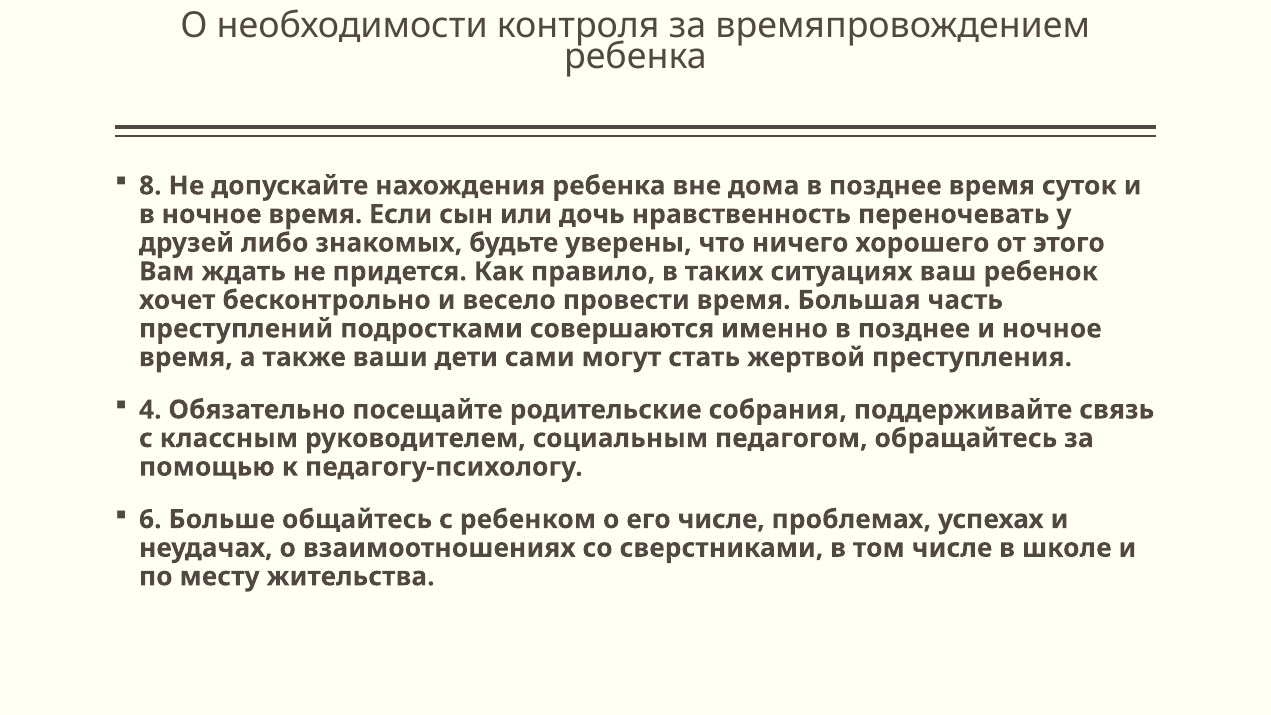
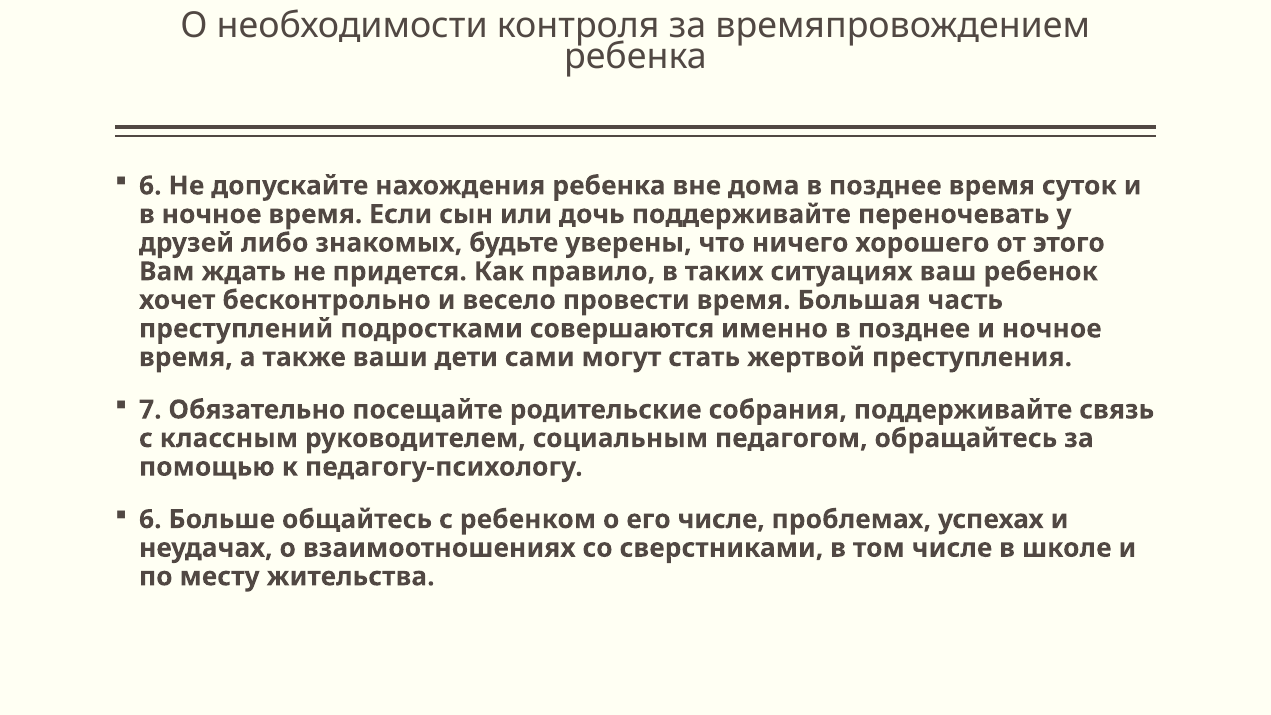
8 at (150, 186): 8 -> 6
дочь нравственность: нравственность -> поддерживайте
4: 4 -> 7
